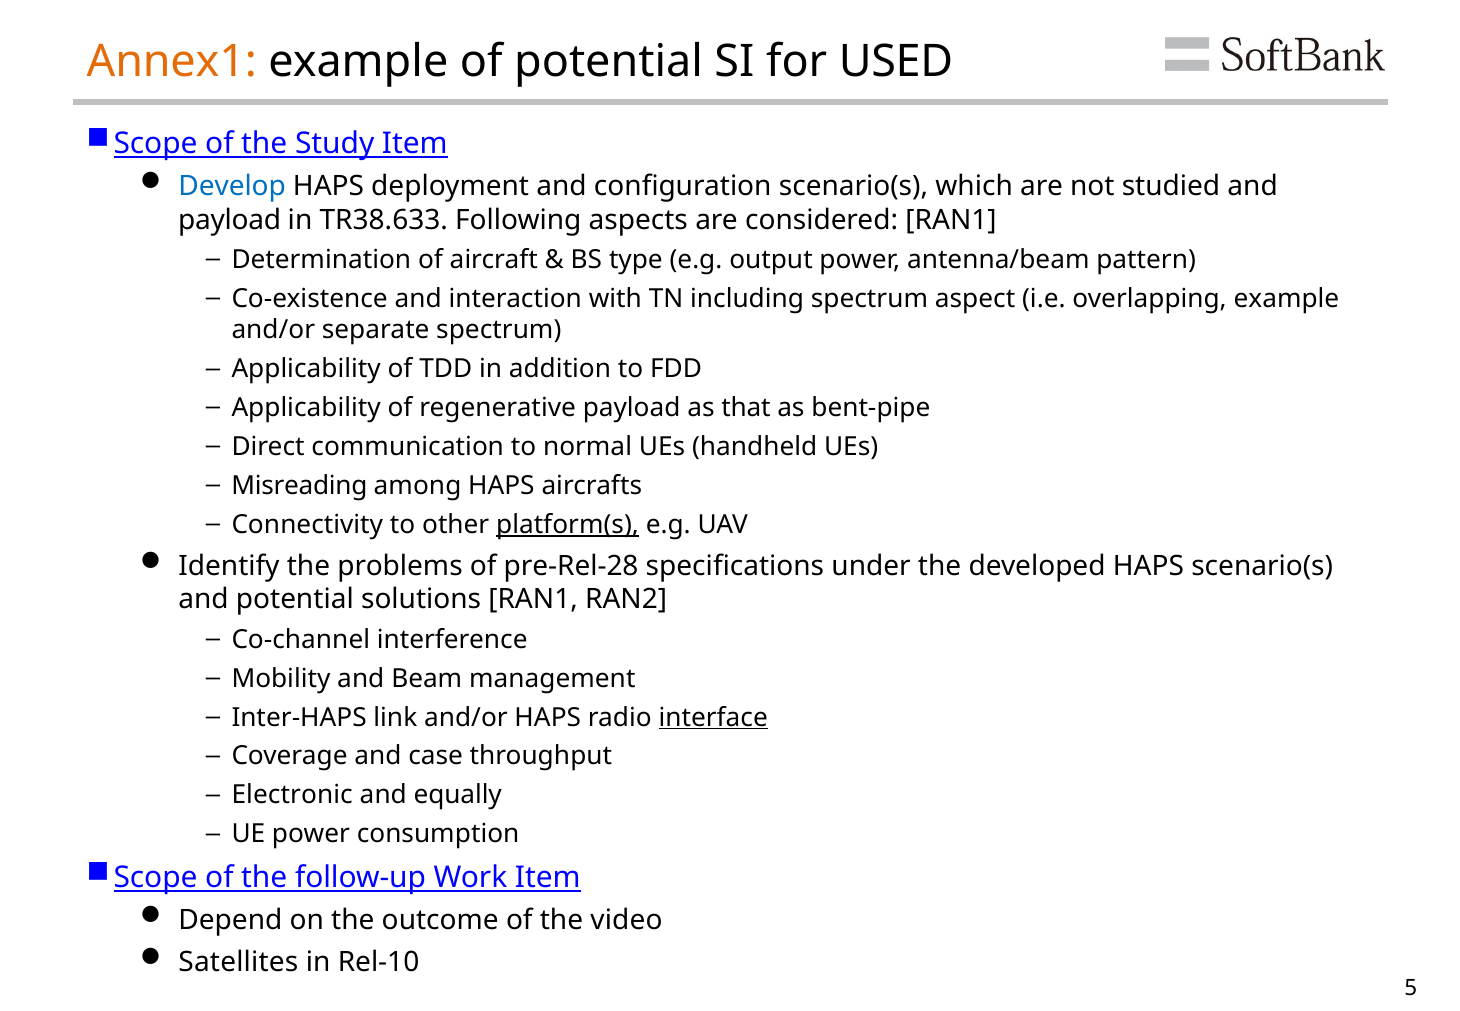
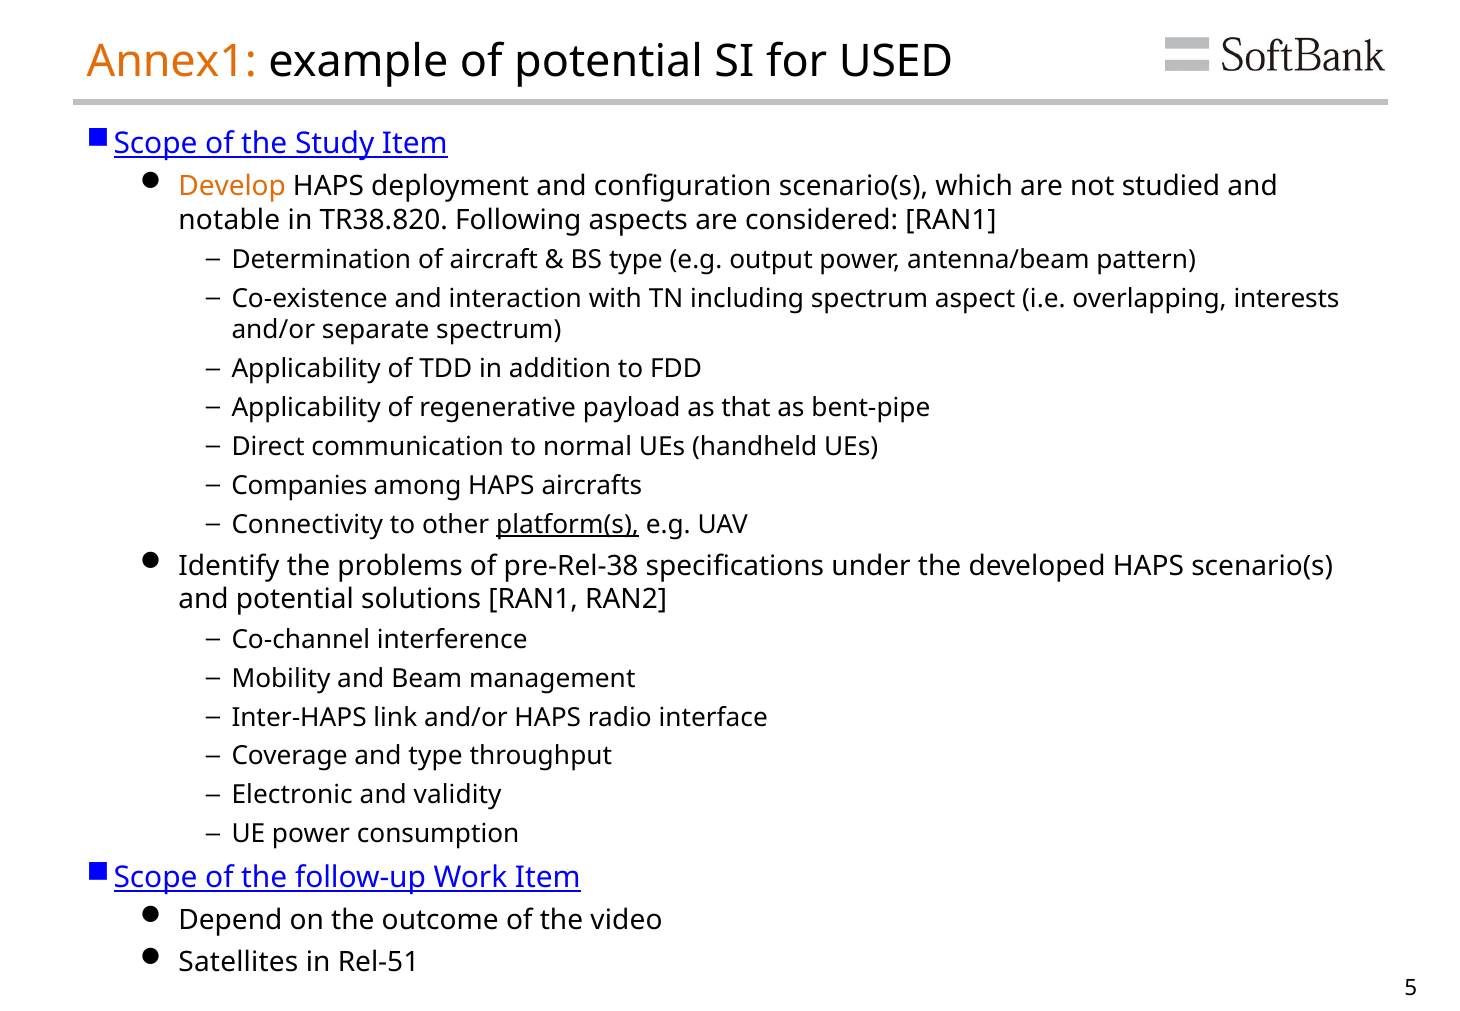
Develop colour: blue -> orange
payload at (230, 220): payload -> notable
TR38.633: TR38.633 -> TR38.820
overlapping example: example -> interests
Misreading: Misreading -> Companies
pre-Rel-28: pre-Rel-28 -> pre-Rel-38
interface underline: present -> none
and case: case -> type
equally: equally -> validity
Rel-10: Rel-10 -> Rel-51
